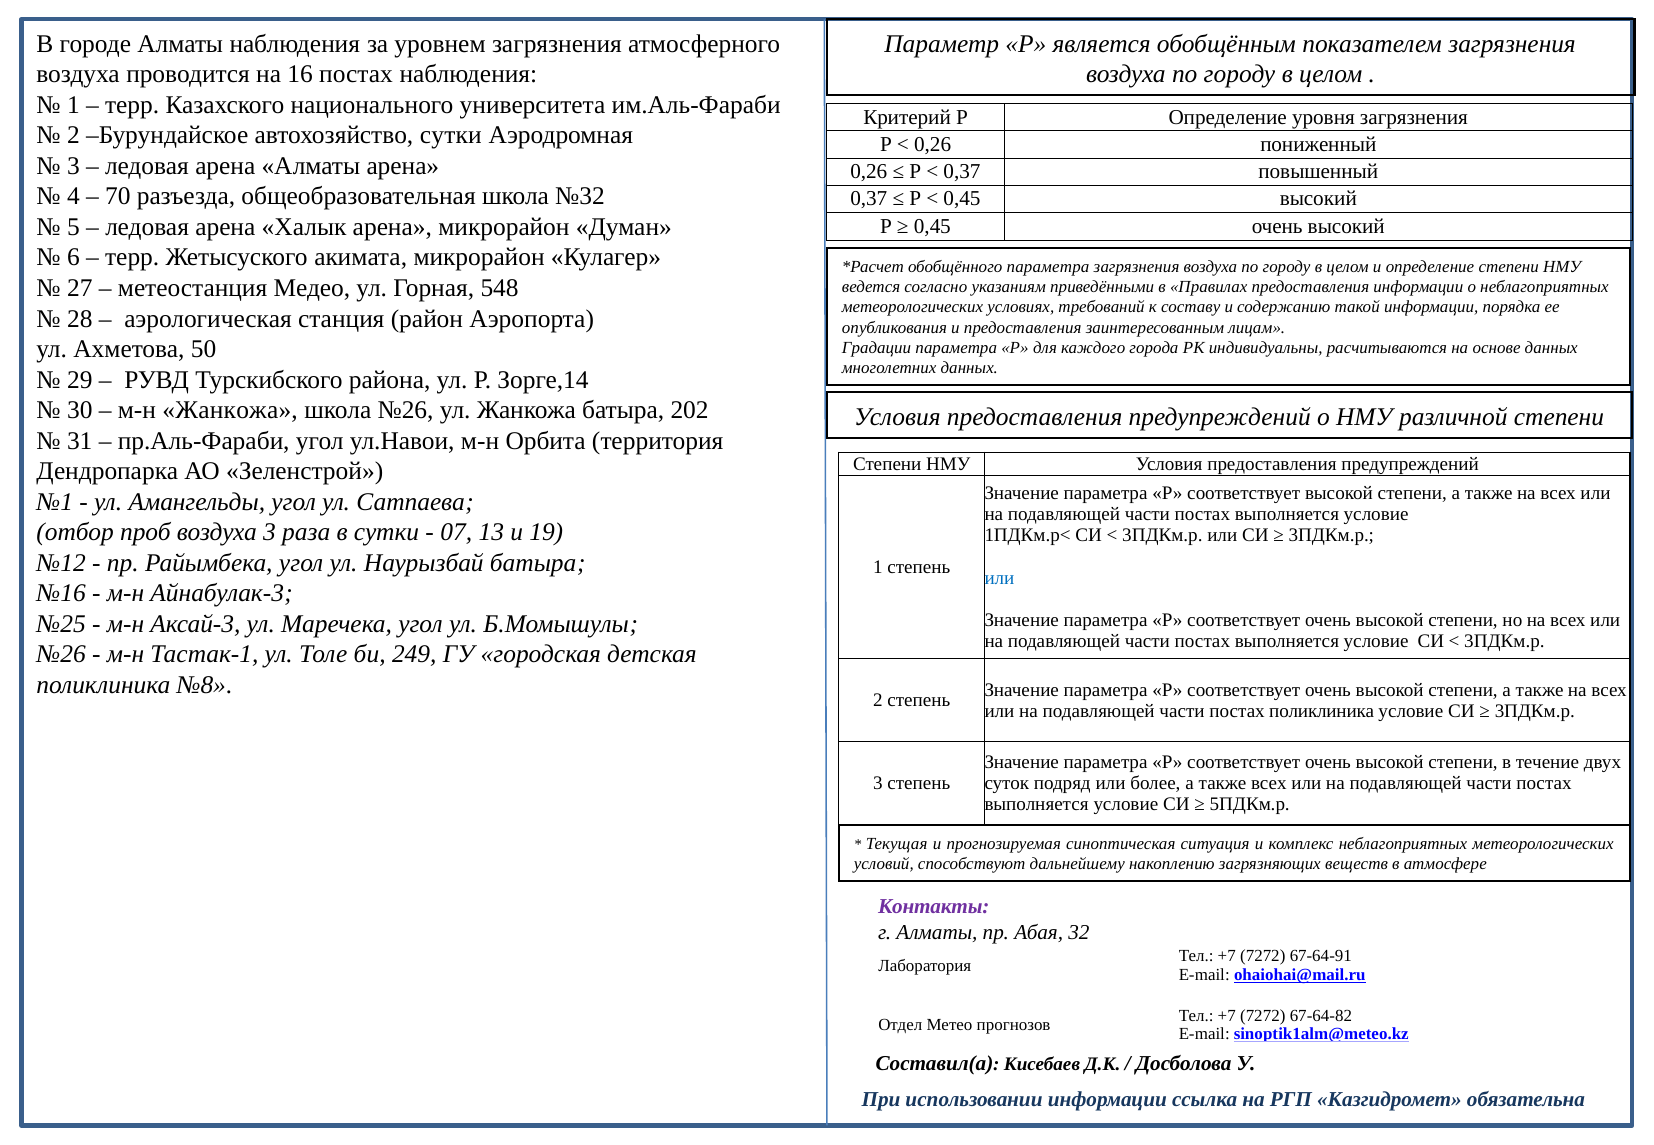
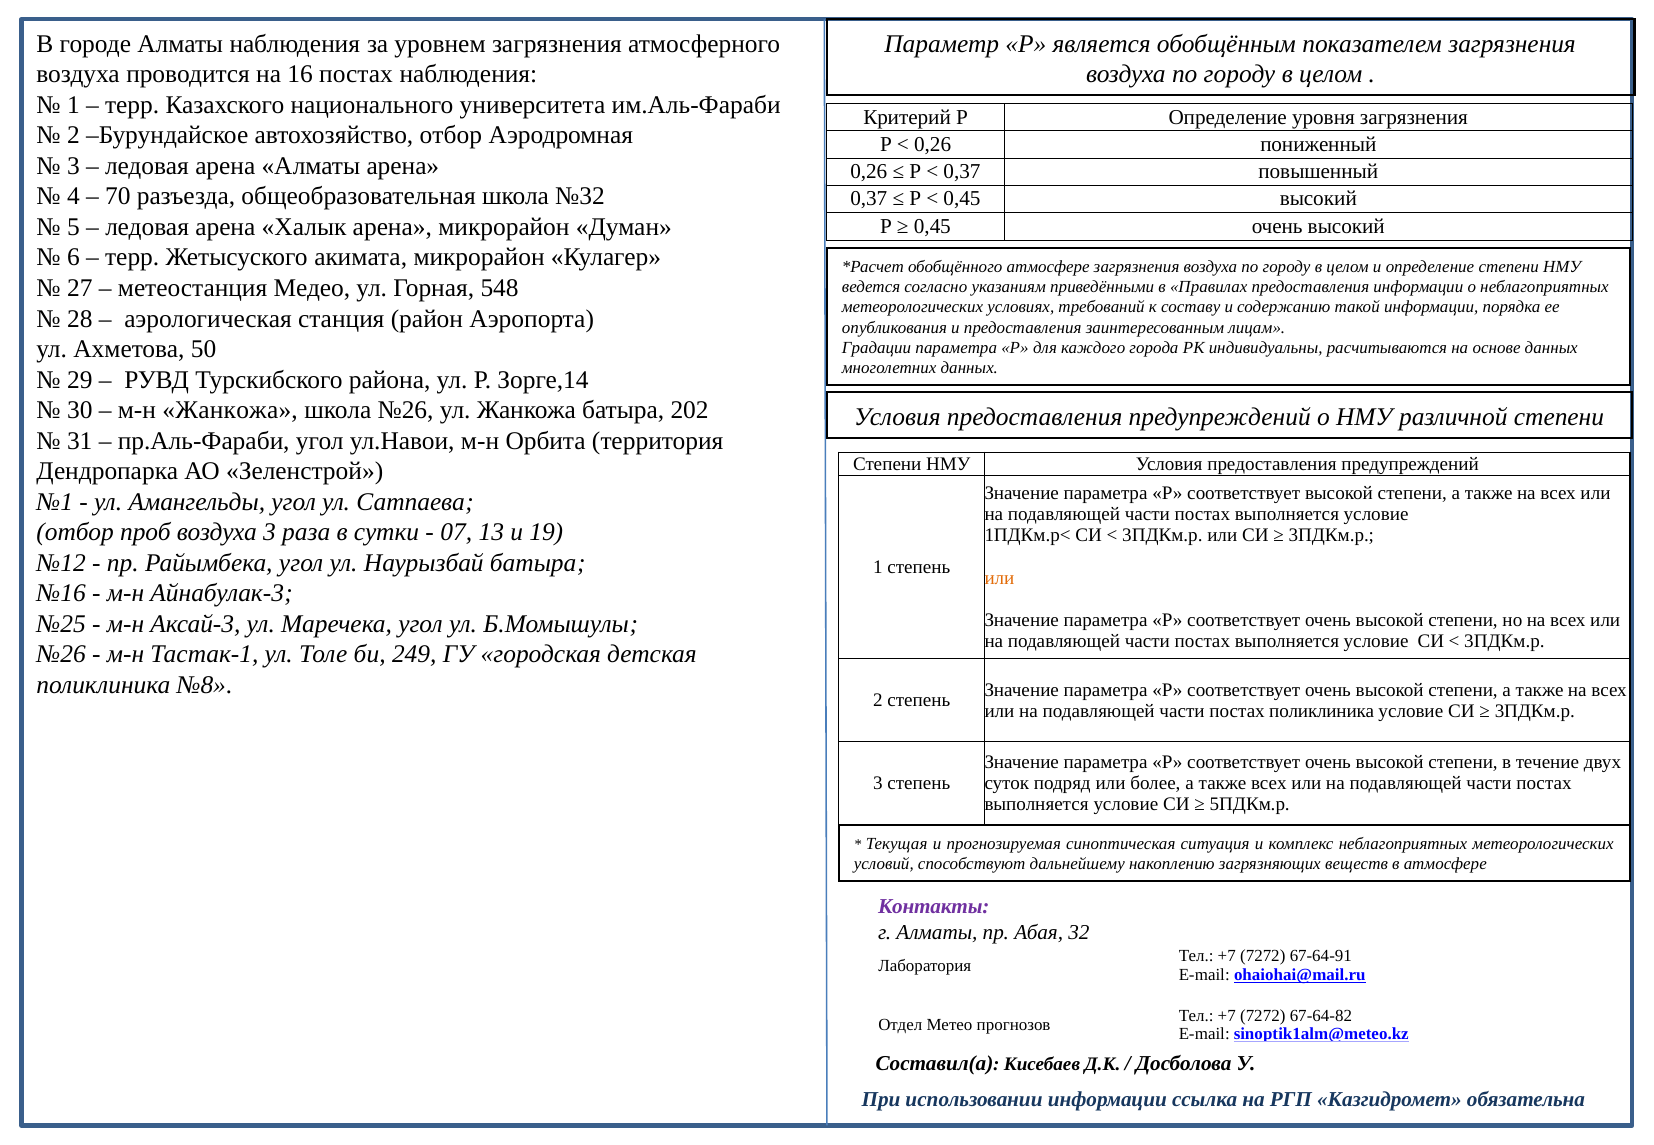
автохозяйство сутки: сутки -> отбор
обобщённого параметра: параметра -> атмосфере
или at (999, 578) colour: blue -> orange
